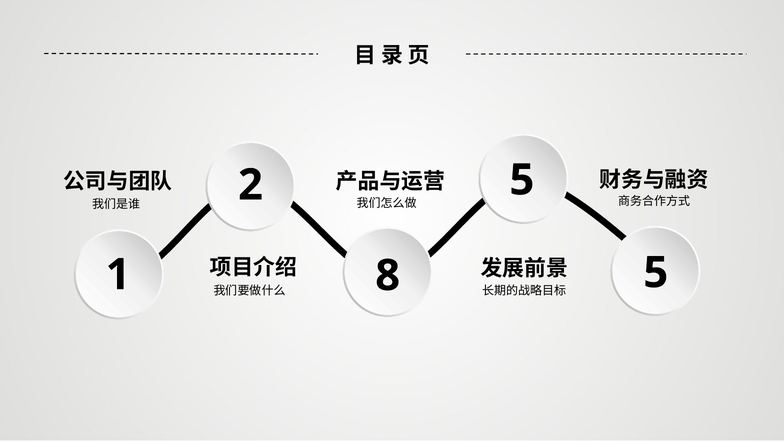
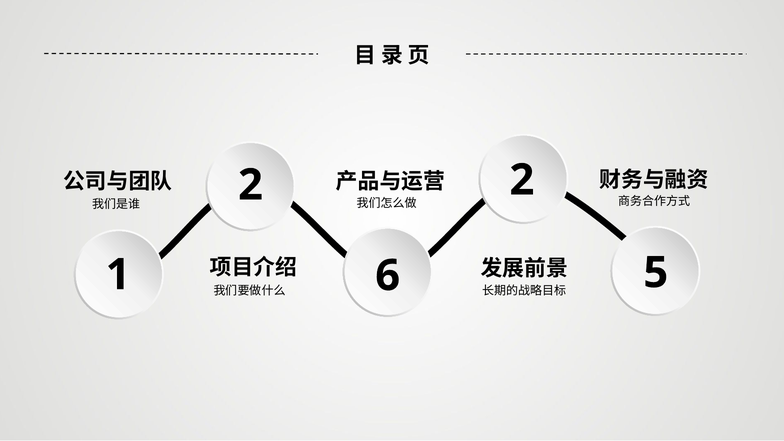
2 5: 5 -> 2
8: 8 -> 6
